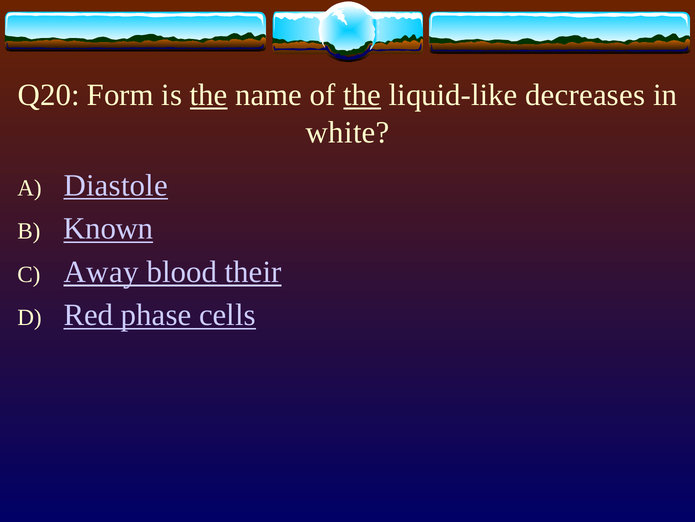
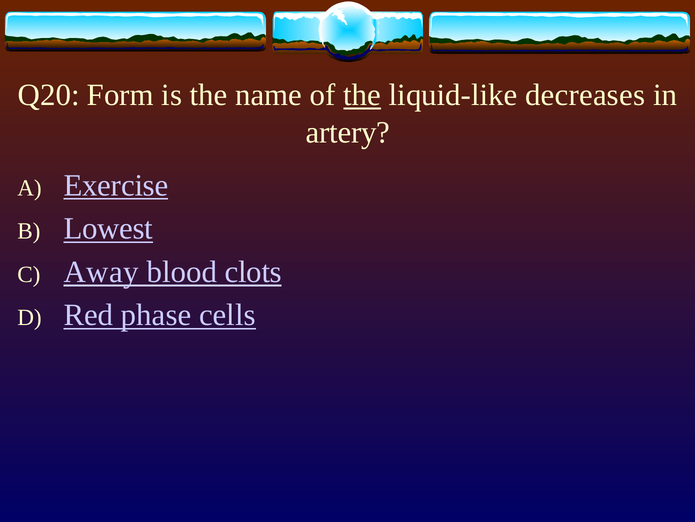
the at (209, 95) underline: present -> none
white: white -> artery
Diastole: Diastole -> Exercise
Known: Known -> Lowest
their: their -> clots
